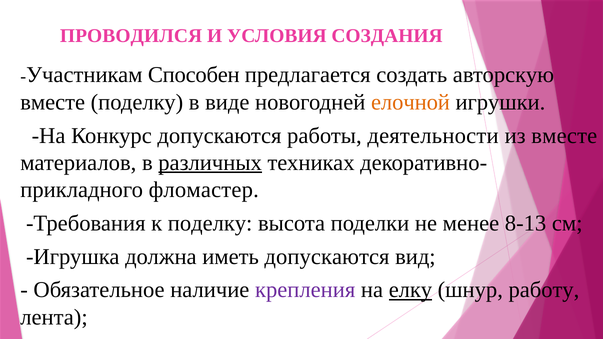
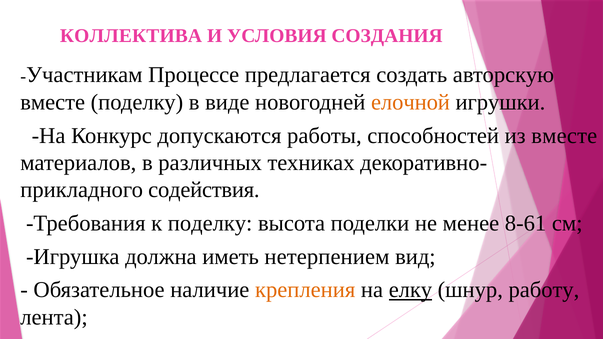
ПРОВОДИЛСЯ: ПРОВОДИЛСЯ -> КОЛЛЕКТИВА
Способен: Способен -> Процессе
деятельности: деятельности -> способностей
различных underline: present -> none
фломастер: фломастер -> содействия
8-13: 8-13 -> 8-61
иметь допускаются: допускаются -> нетерпением
крепления colour: purple -> orange
